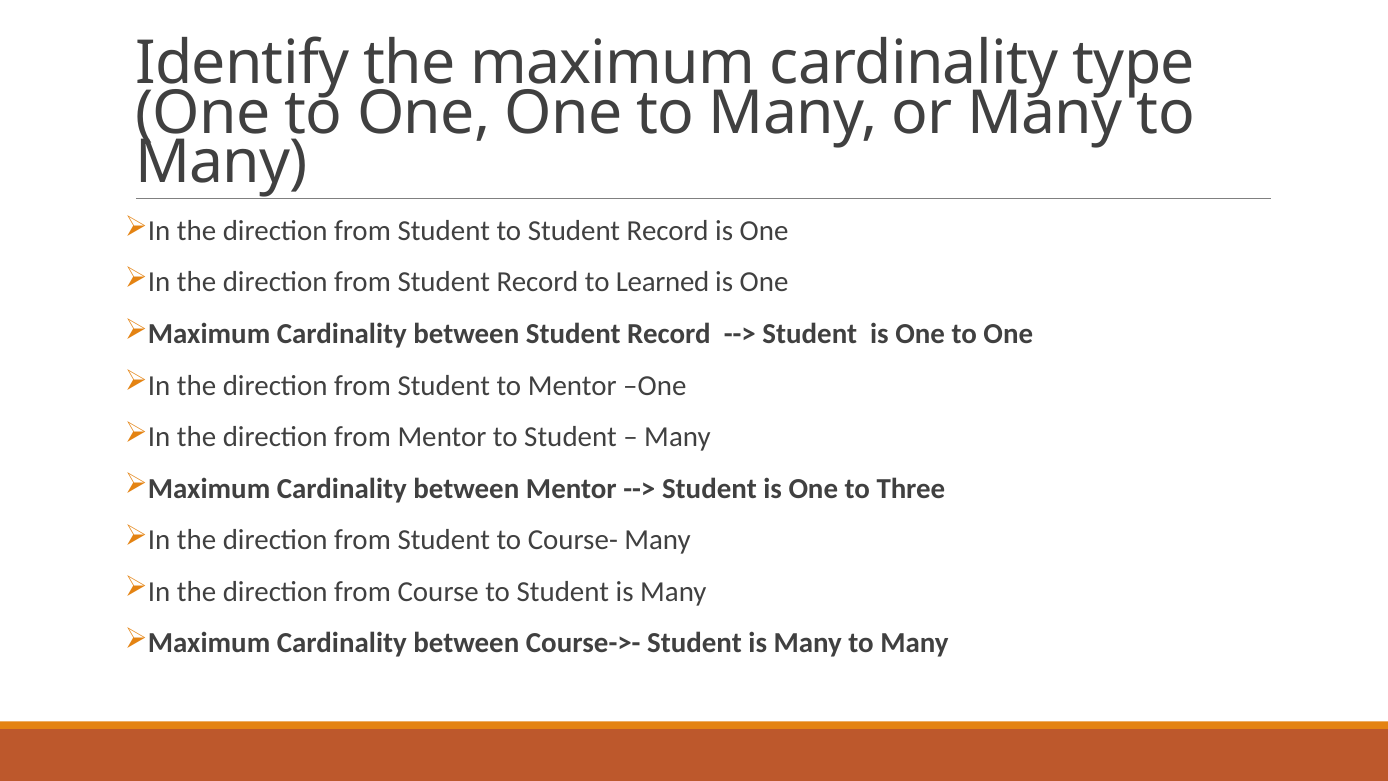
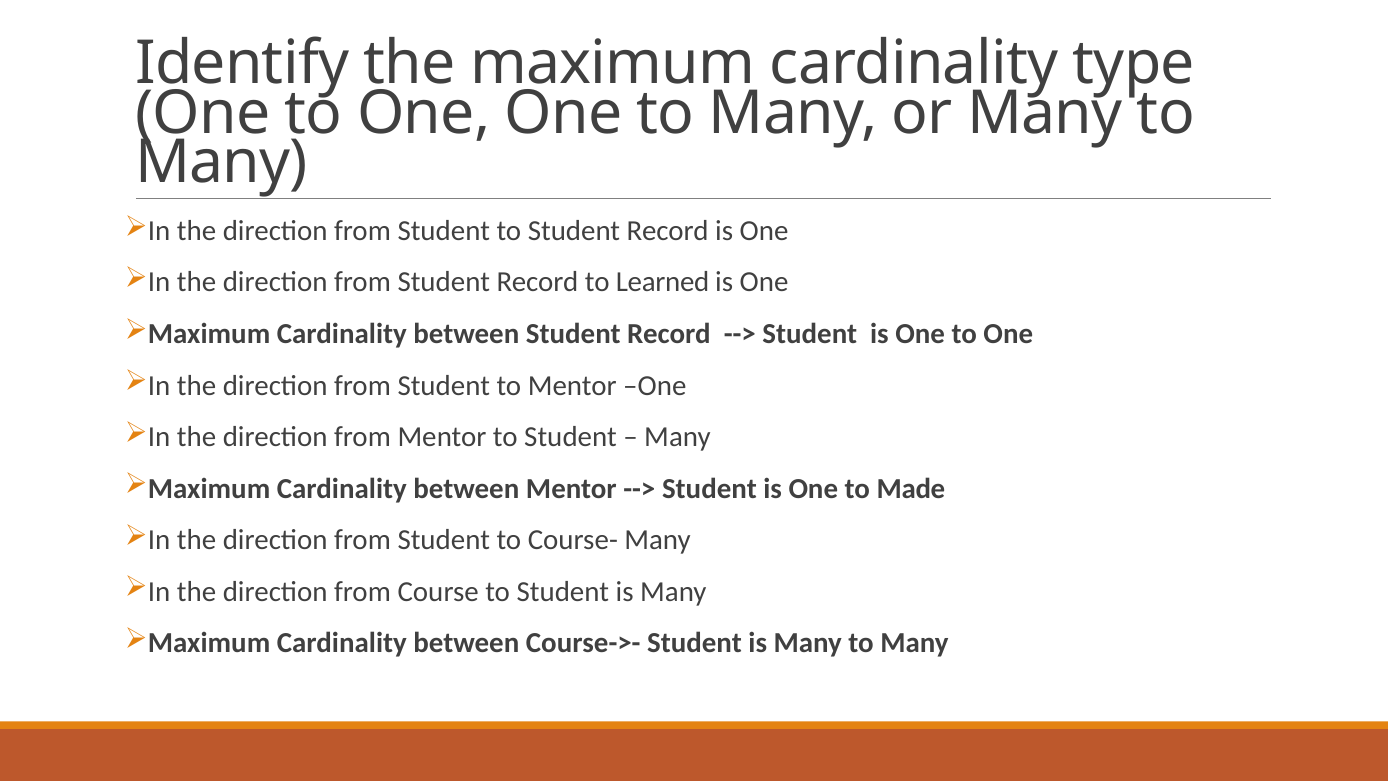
Three: Three -> Made
